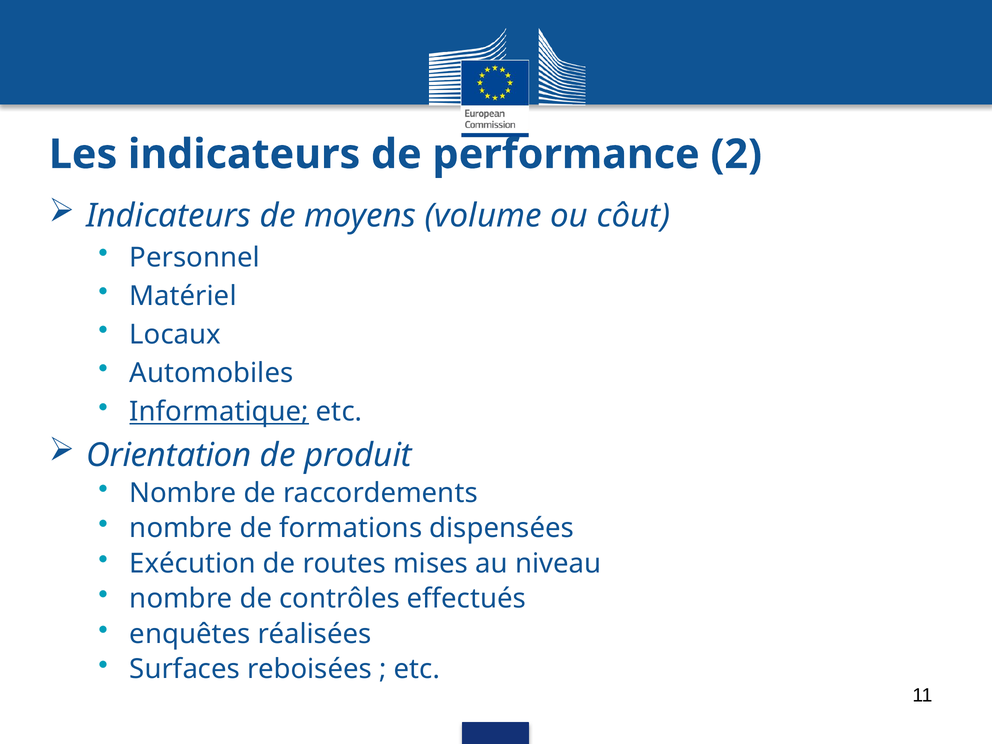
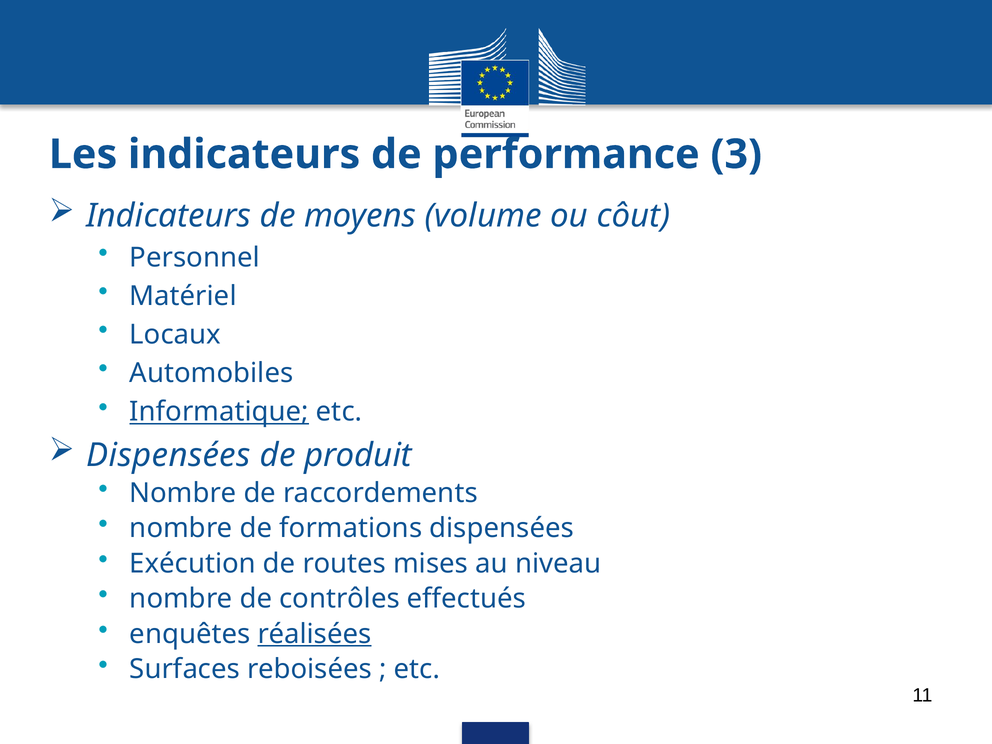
2: 2 -> 3
Orientation at (169, 455): Orientation -> Dispensées
réalisées underline: none -> present
